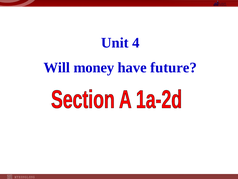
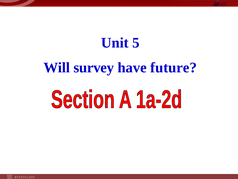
4: 4 -> 5
money: money -> survey
